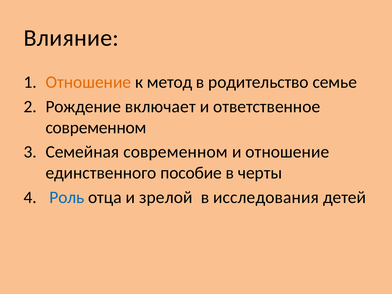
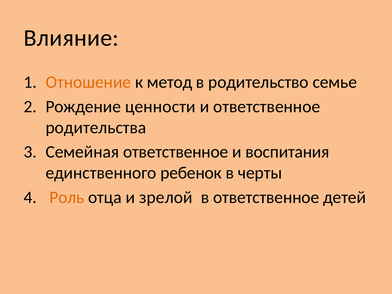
включает: включает -> ценности
современном at (96, 128): современном -> родительства
Семейная современном: современном -> ответственное
и отношение: отношение -> воспитания
пособие: пособие -> ребенок
Роль colour: blue -> orange
в исследования: исследования -> ответственное
